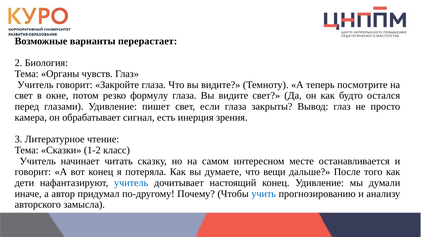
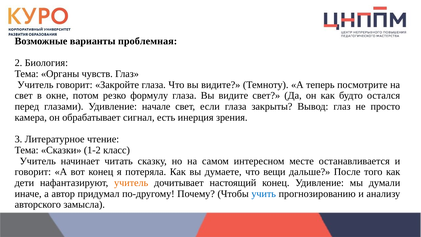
перерастает: перерастает -> проблемная
пишет: пишет -> начале
учитель at (131, 183) colour: blue -> orange
